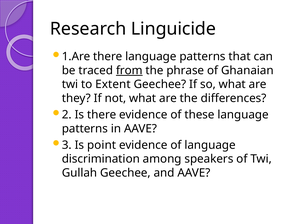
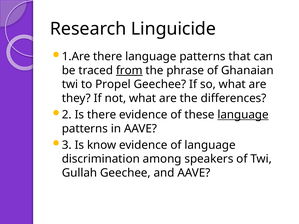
Extent: Extent -> Propel
language at (243, 115) underline: none -> present
point: point -> know
